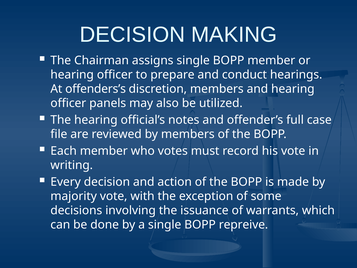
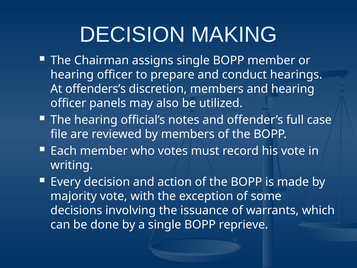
repreive: repreive -> reprieve
